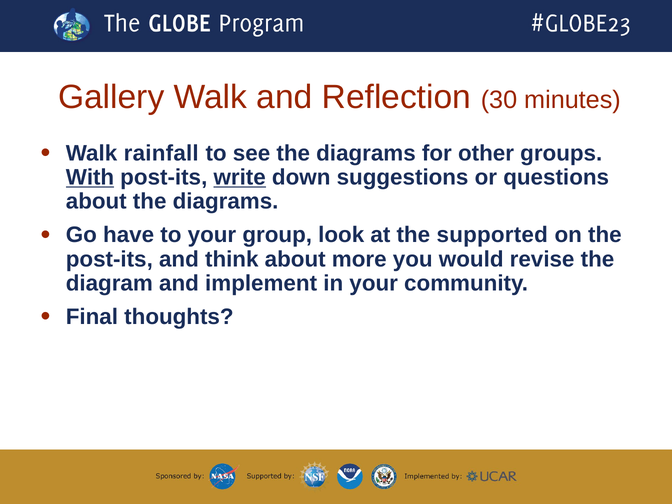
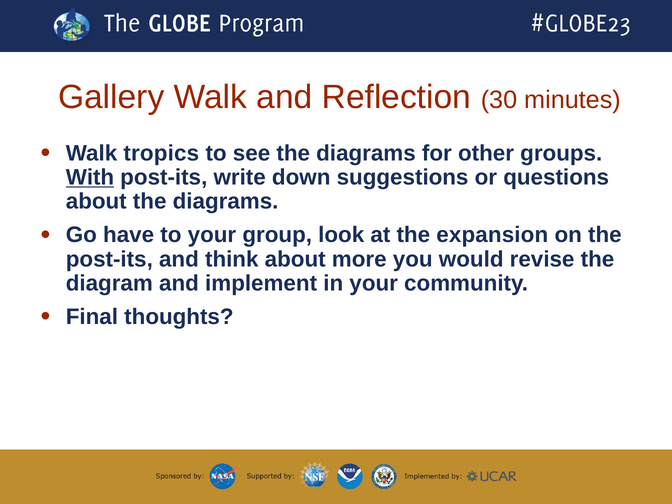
rainfall: rainfall -> tropics
write underline: present -> none
supported: supported -> expansion
